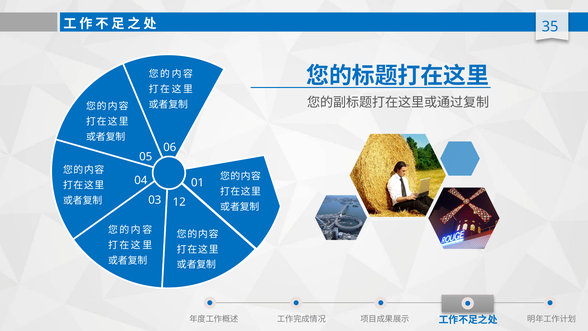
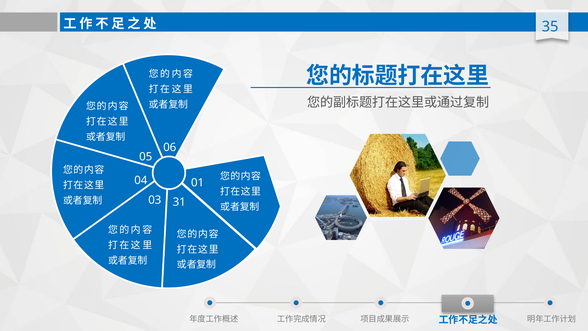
12: 12 -> 31
